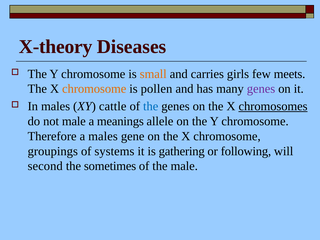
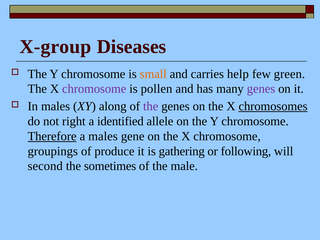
X-theory: X-theory -> X-group
girls: girls -> help
meets: meets -> green
chromosome at (94, 89) colour: orange -> purple
cattle: cattle -> along
the at (151, 106) colour: blue -> purple
not male: male -> right
meanings: meanings -> identified
Therefore underline: none -> present
systems: systems -> produce
